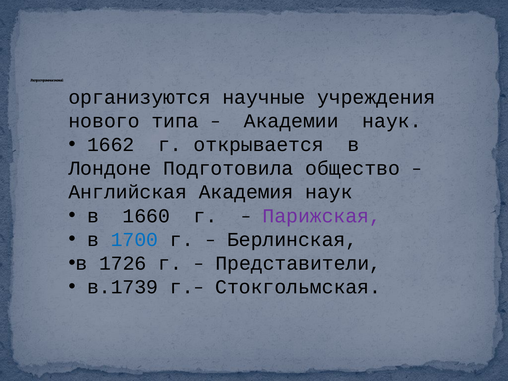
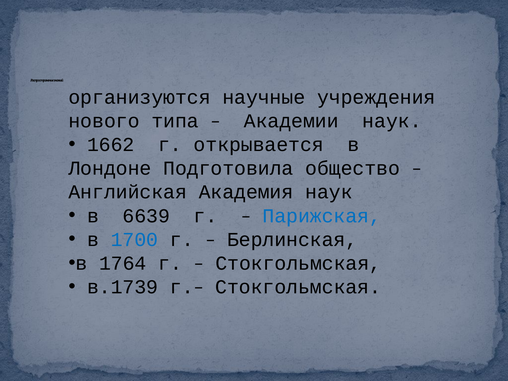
1660: 1660 -> 6639
Парижская colour: purple -> blue
1726: 1726 -> 1764
Представители at (298, 263): Представители -> Стокгольмская
